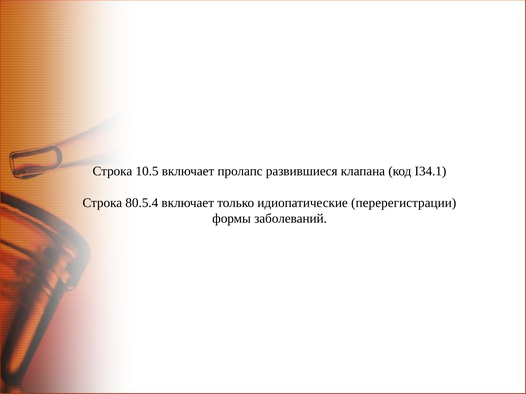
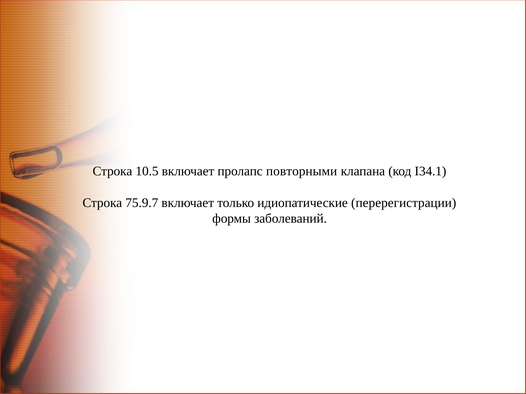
развившиеся: развившиеся -> повторными
80.5.4: 80.5.4 -> 75.9.7
